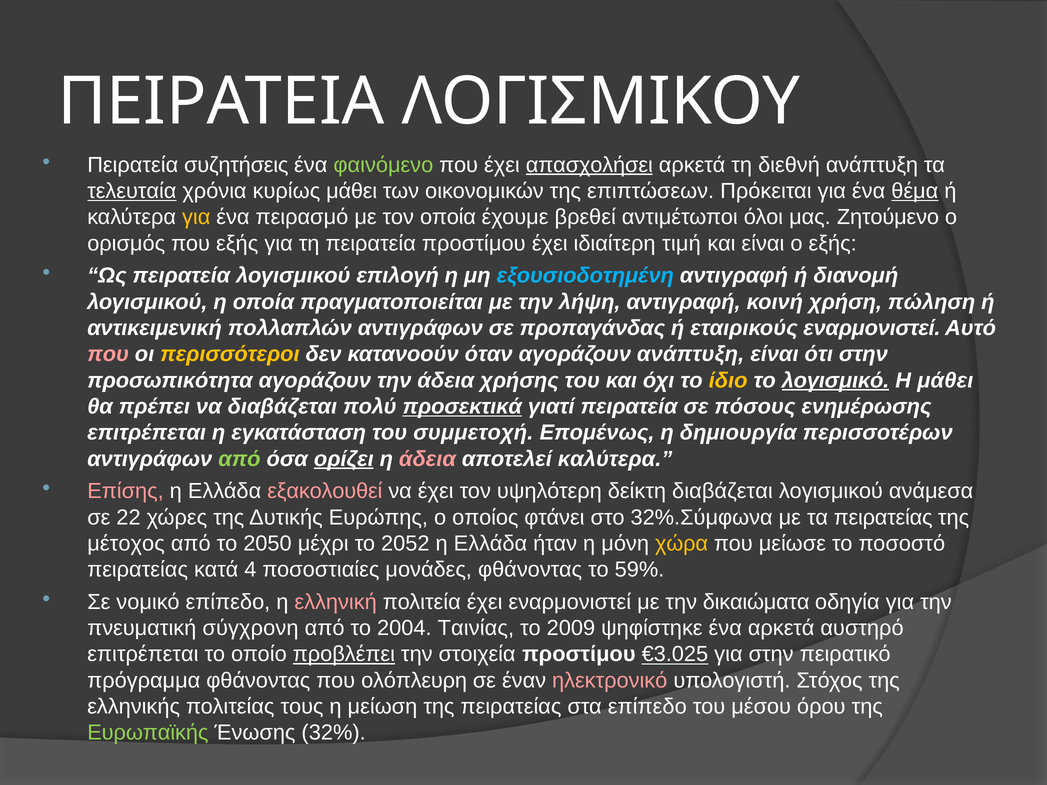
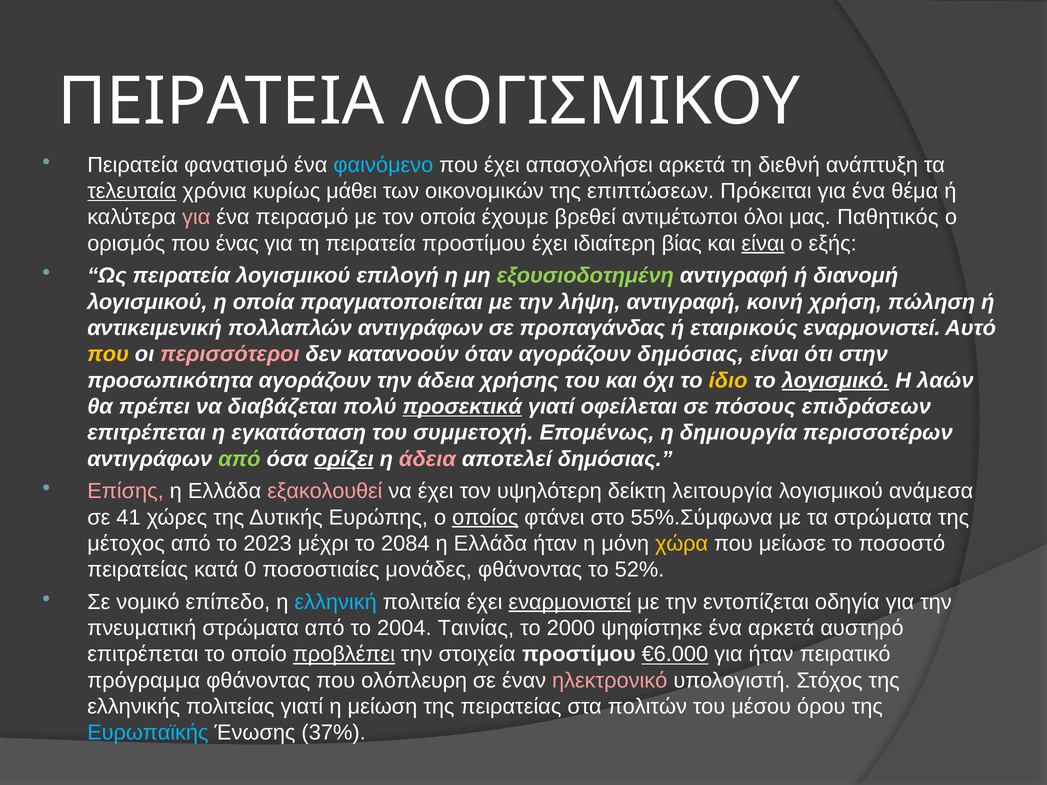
συζητήσεις: συζητήσεις -> φανατισμό
φαινόμενο colour: light green -> light blue
απασχολήσει underline: present -> none
θέμα underline: present -> none
για at (196, 217) colour: yellow -> pink
Ζητούμενο: Ζητούμενο -> Παθητικός
που εξής: εξής -> ένας
τιμή: τιμή -> βίας
είναι at (763, 244) underline: none -> present
εξουσιοδοτημένη colour: light blue -> light green
που at (108, 354) colour: pink -> yellow
περισσότεροι colour: yellow -> pink
αγοράζουν ανάπτυξη: ανάπτυξη -> δημόσιας
Η μάθει: μάθει -> λαών
γιατί πειρατεία: πειρατεία -> οφείλεται
ενημέρωσης: ενημέρωσης -> επιδράσεων
αποτελεί καλύτερα: καλύτερα -> δημόσιας
δείκτη διαβάζεται: διαβάζεται -> λειτουργία
22: 22 -> 41
οποίος underline: none -> present
32%.Σύμφωνα: 32%.Σύμφωνα -> 55%.Σύμφωνα
τα πειρατείας: πειρατείας -> στρώματα
2050: 2050 -> 2023
2052: 2052 -> 2084
4: 4 -> 0
59%: 59% -> 52%
ελληνική colour: pink -> light blue
εναρμονιστεί at (570, 602) underline: none -> present
δικαιώματα: δικαιώματα -> εντοπίζεται
πνευματική σύγχρονη: σύγχρονη -> στρώματα
2009: 2009 -> 2000
€3.025: €3.025 -> €6.000
για στην: στην -> ήταν
πολιτείας τους: τους -> γιατί
στα επίπεδο: επίπεδο -> πολιτών
Ευρωπαϊκής colour: light green -> light blue
32%: 32% -> 37%
